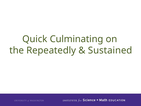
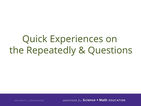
Culminating: Culminating -> Experiences
Sustained: Sustained -> Questions
